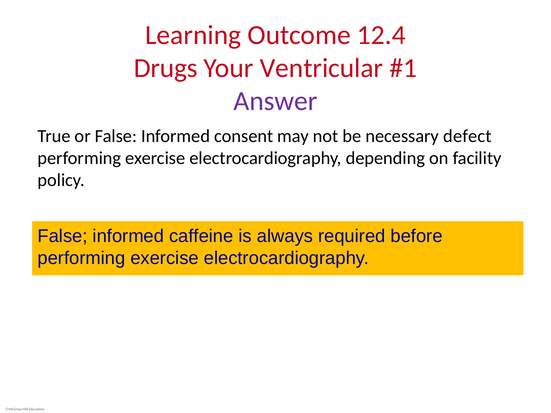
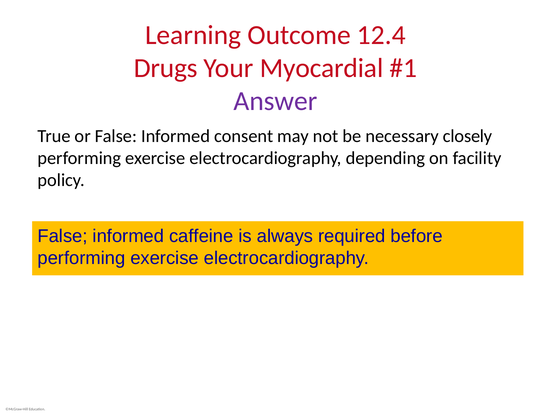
Ventricular: Ventricular -> Myocardial
defect: defect -> closely
